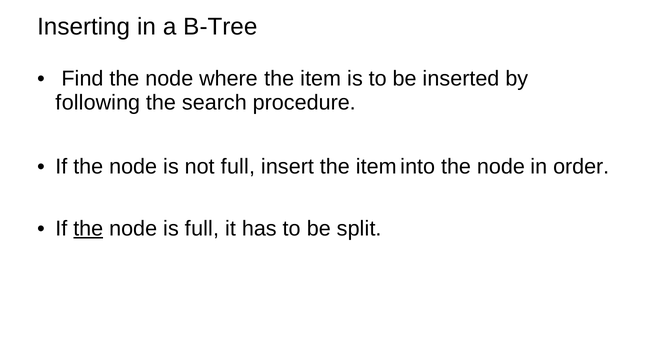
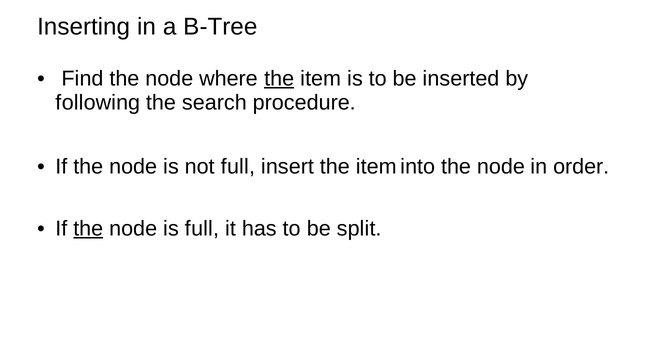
the at (279, 79) underline: none -> present
